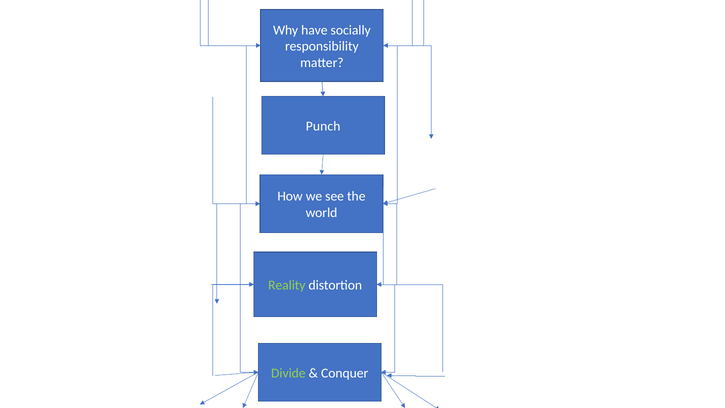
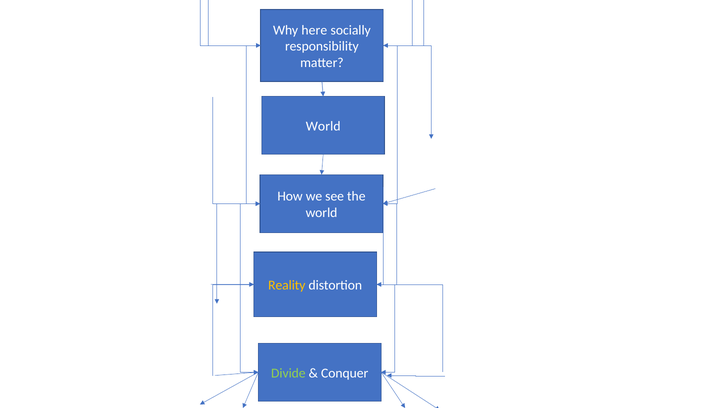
have: have -> here
Punch at (323, 126): Punch -> World
Reality colour: light green -> yellow
